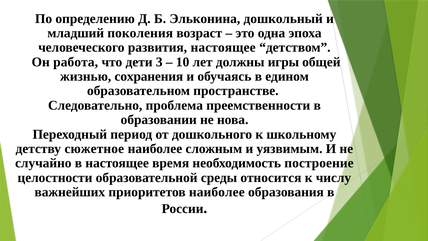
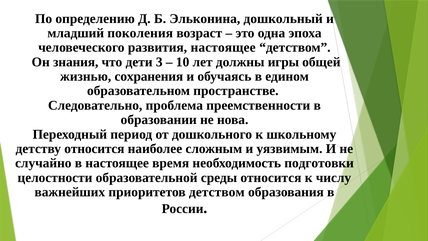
работа: работа -> знания
детству сюжетное: сюжетное -> относится
построение: построение -> подготовки
приоритетов наиболее: наиболее -> детством
